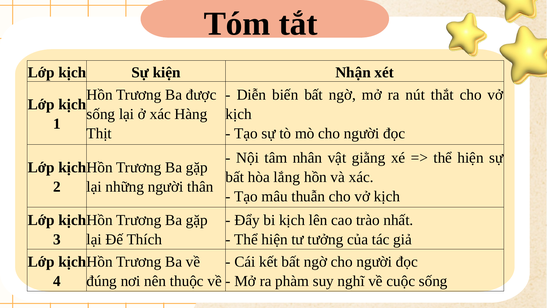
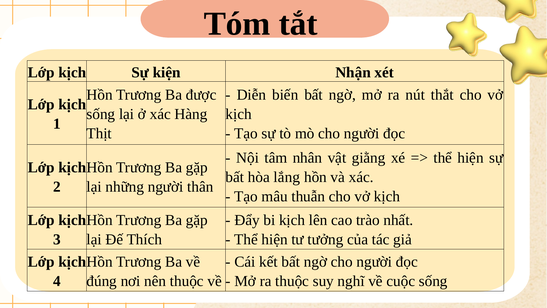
ra phàm: phàm -> thuộc
